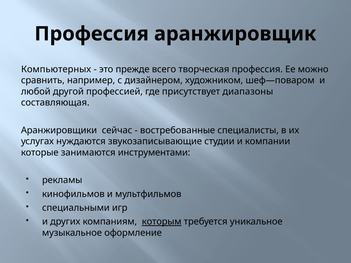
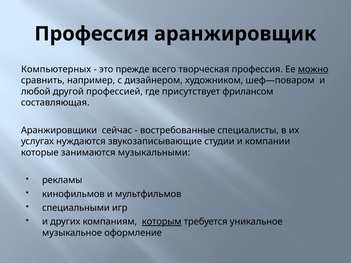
можно underline: none -> present
диапазоны: диапазоны -> фрилансом
инструментами: инструментами -> музыкальными
